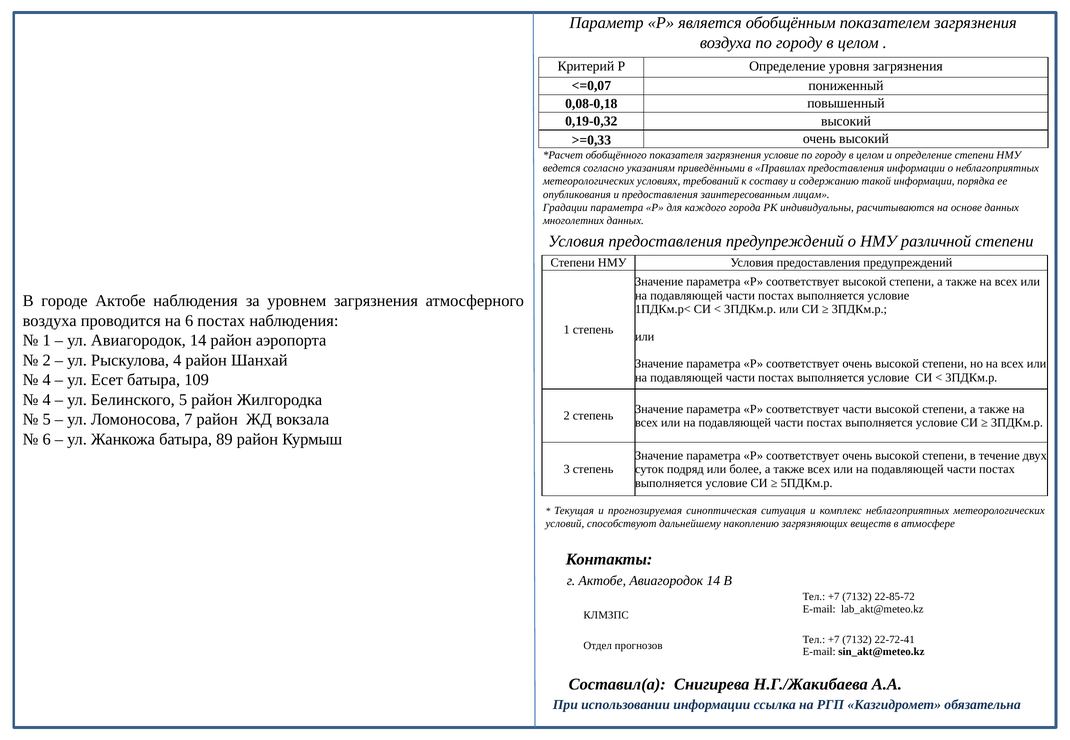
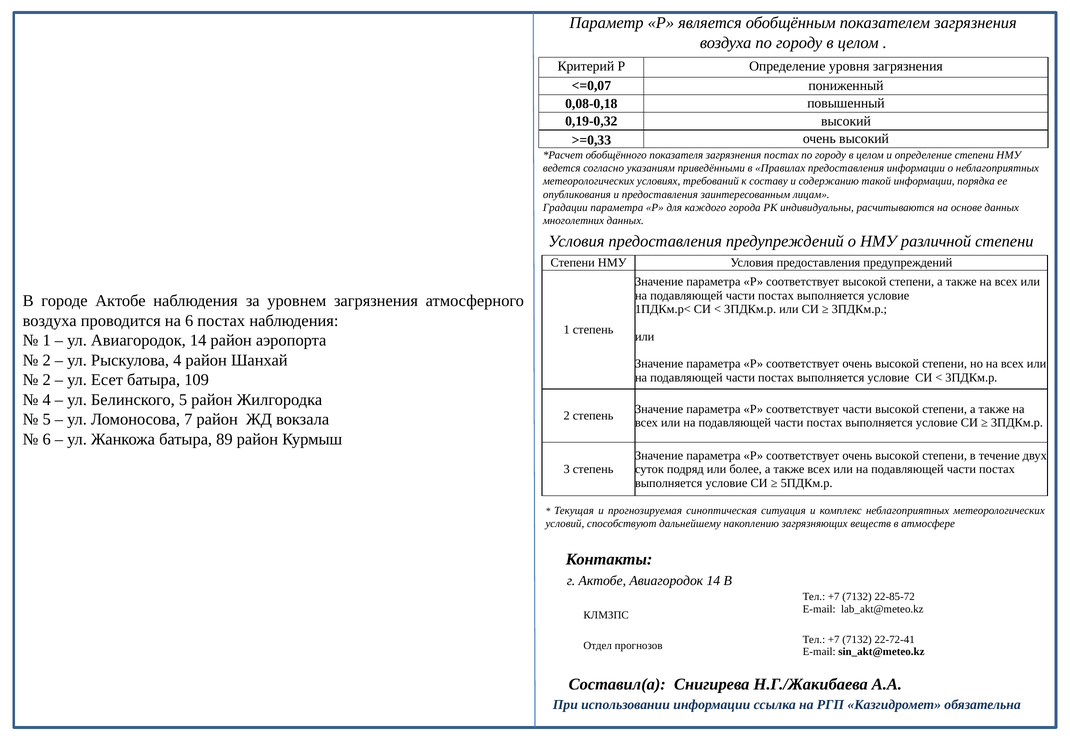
загрязнения условие: условие -> постах
4 at (47, 380): 4 -> 2
